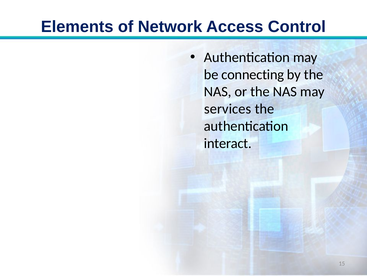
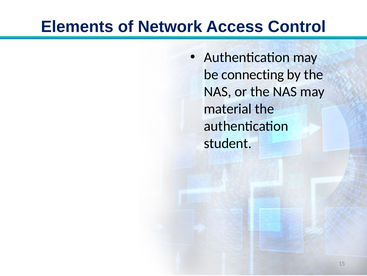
services: services -> material
interact: interact -> student
